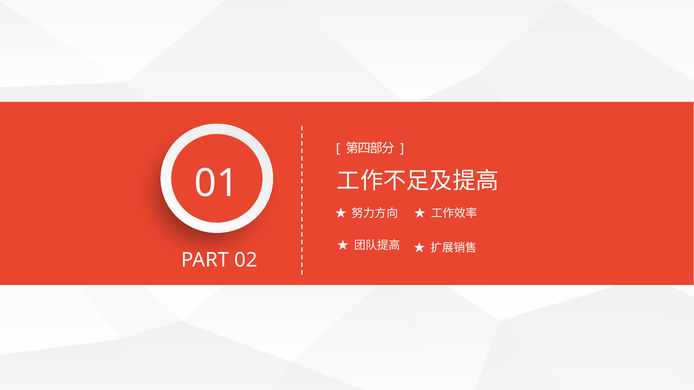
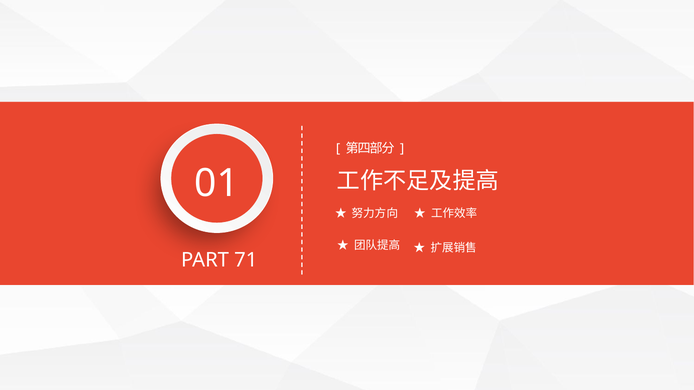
02: 02 -> 71
